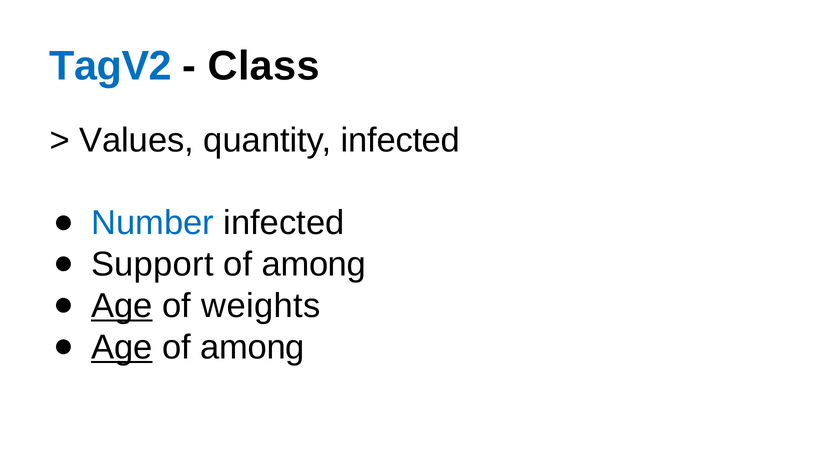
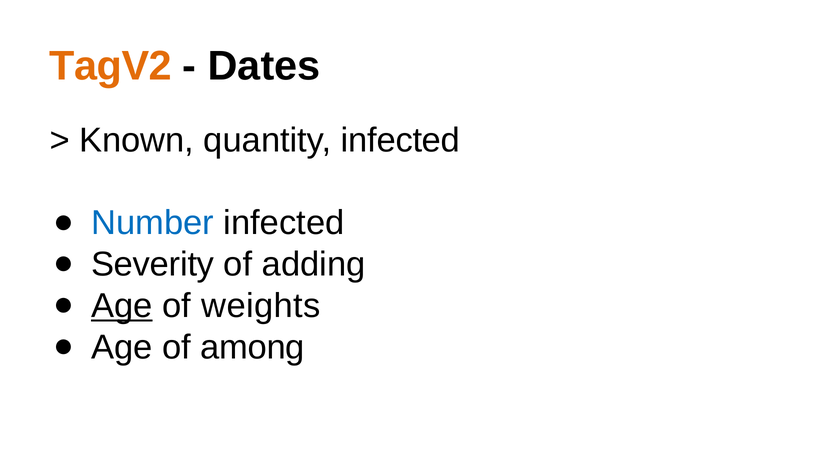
TagV2 colour: blue -> orange
Class: Class -> Dates
Values: Values -> Known
Support: Support -> Severity
among at (314, 265): among -> adding
Age at (122, 347) underline: present -> none
